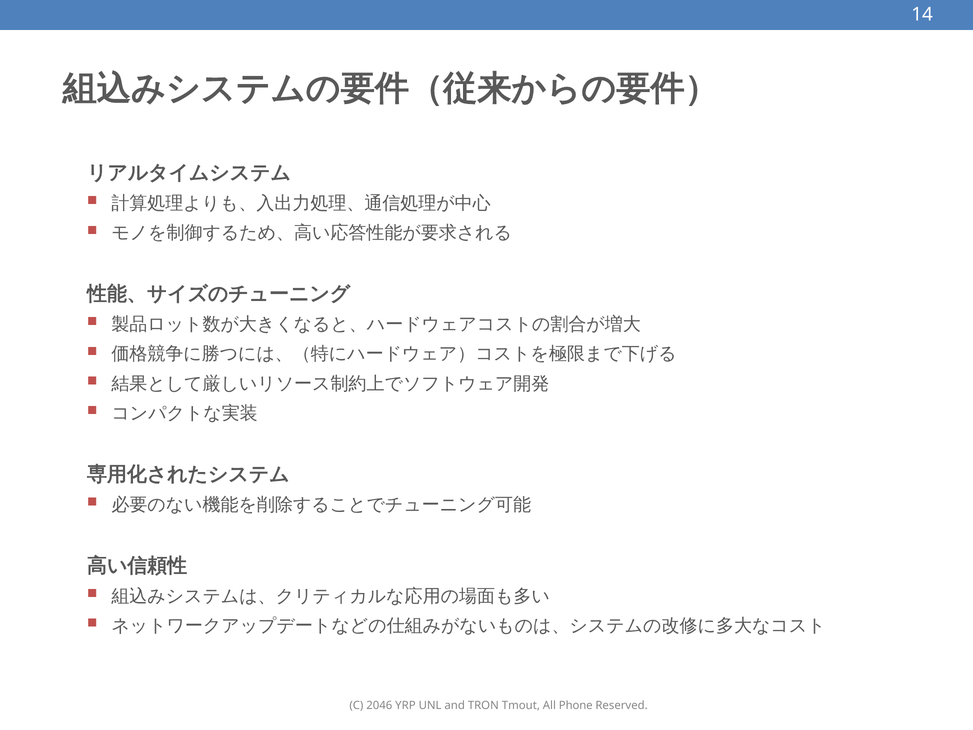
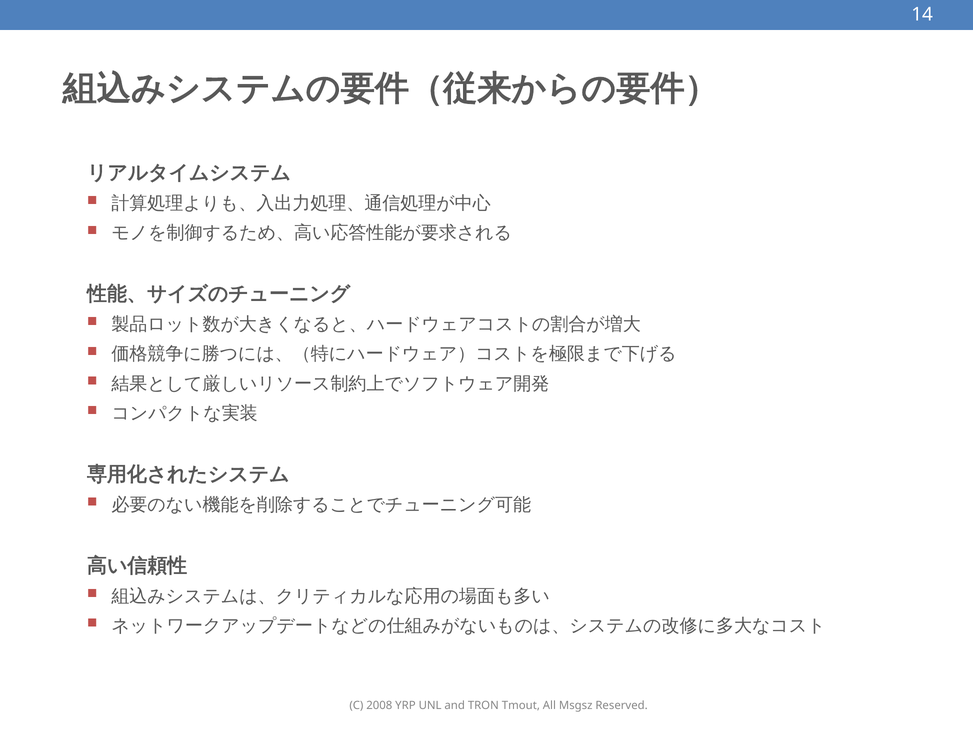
2046: 2046 -> 2008
Phone: Phone -> Msgsz
